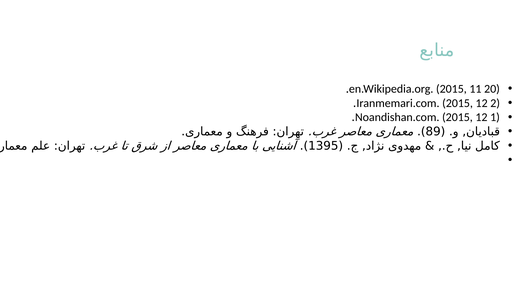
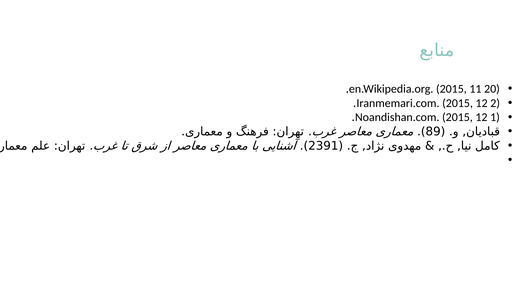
1395: 1395 -> 2391
